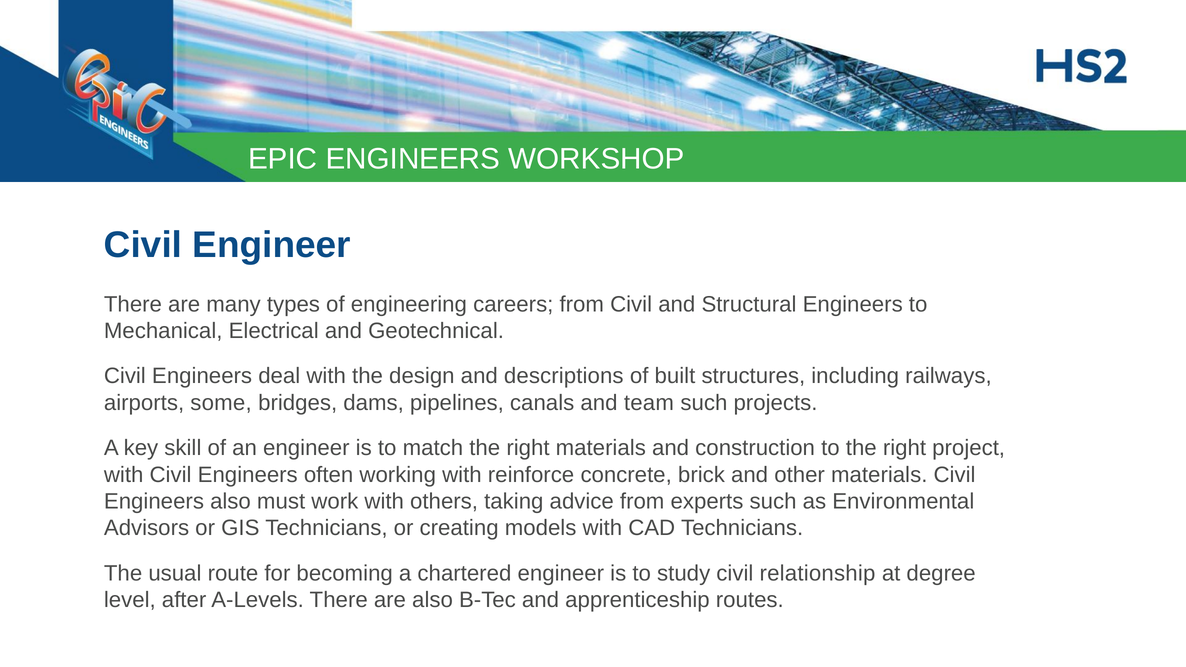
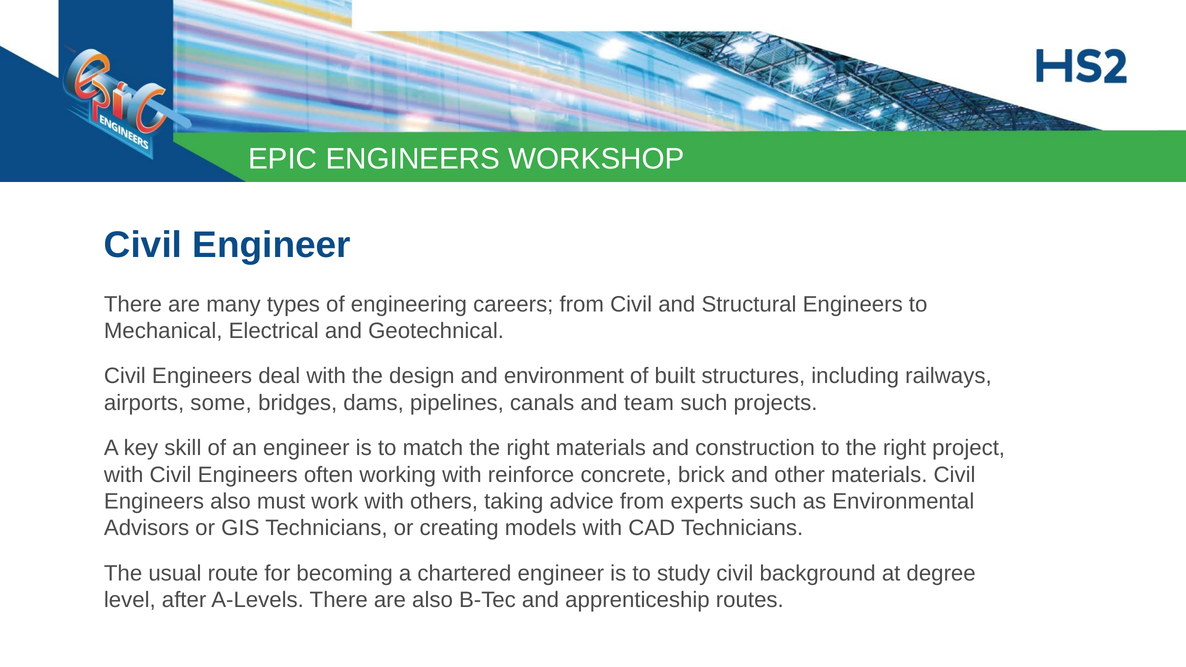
descriptions: descriptions -> environment
relationship: relationship -> background
